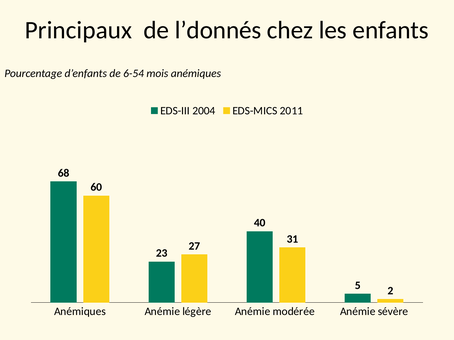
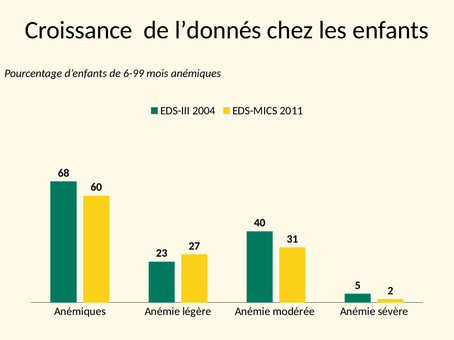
Principaux: Principaux -> Croissance
6-54: 6-54 -> 6-99
